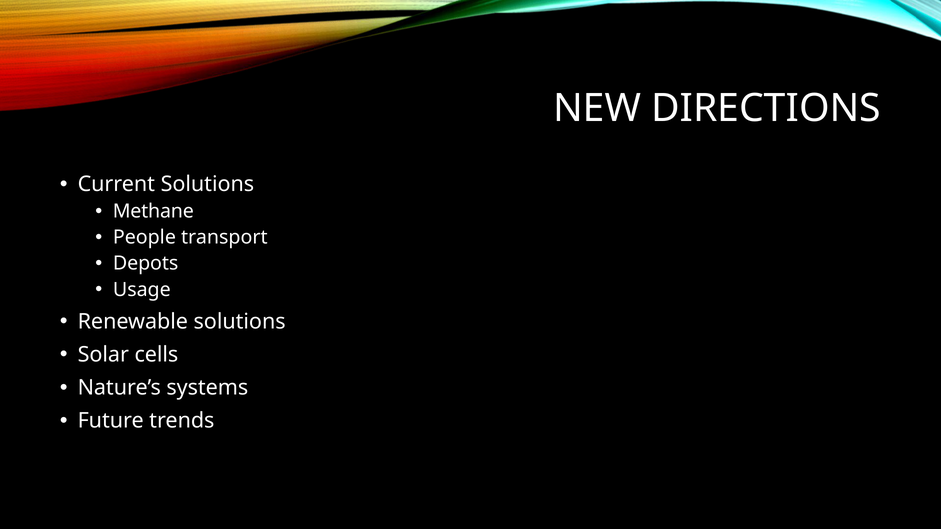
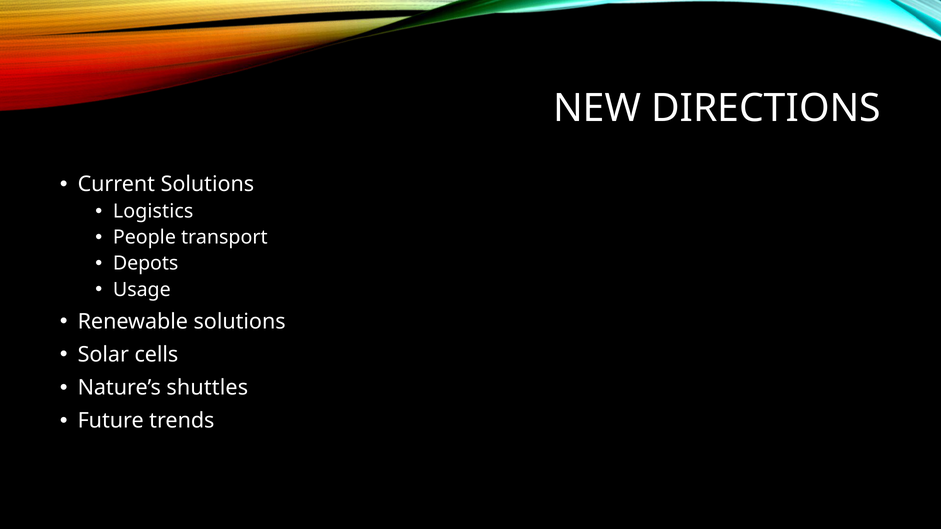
Methane: Methane -> Logistics
systems: systems -> shuttles
